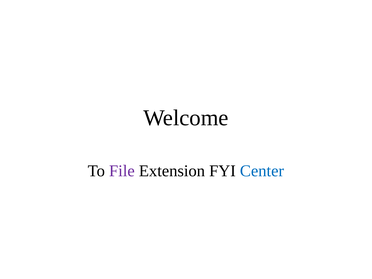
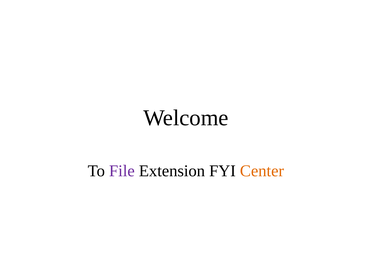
Center colour: blue -> orange
